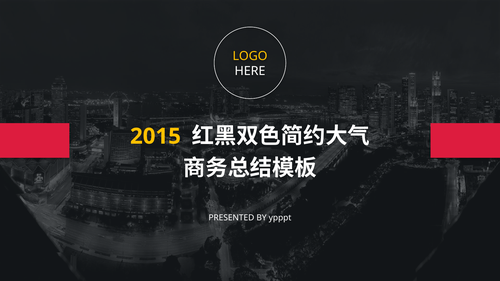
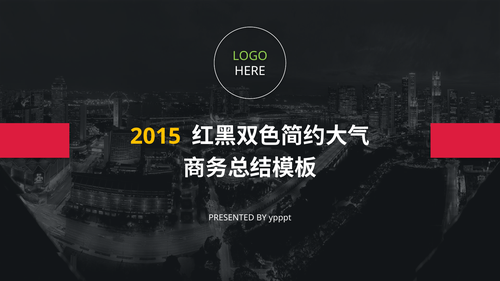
LOGO colour: yellow -> light green
